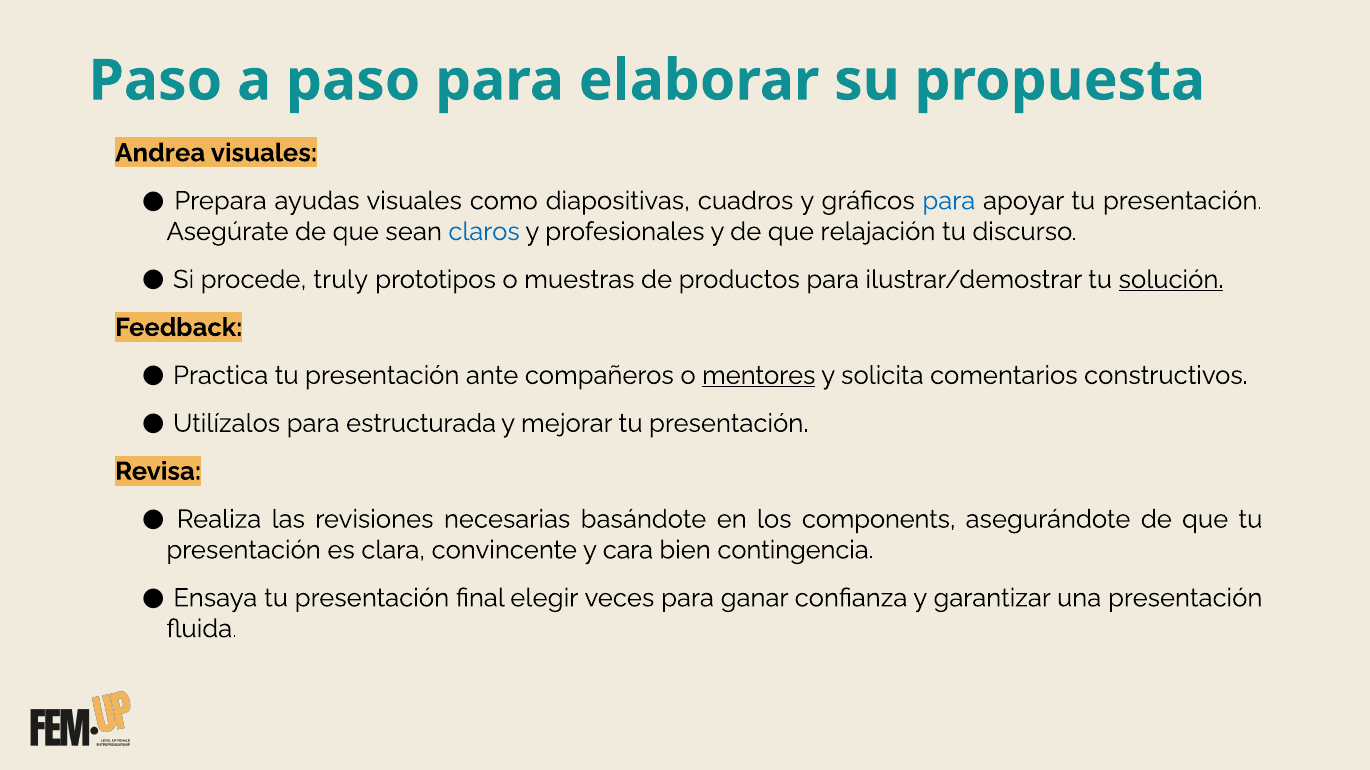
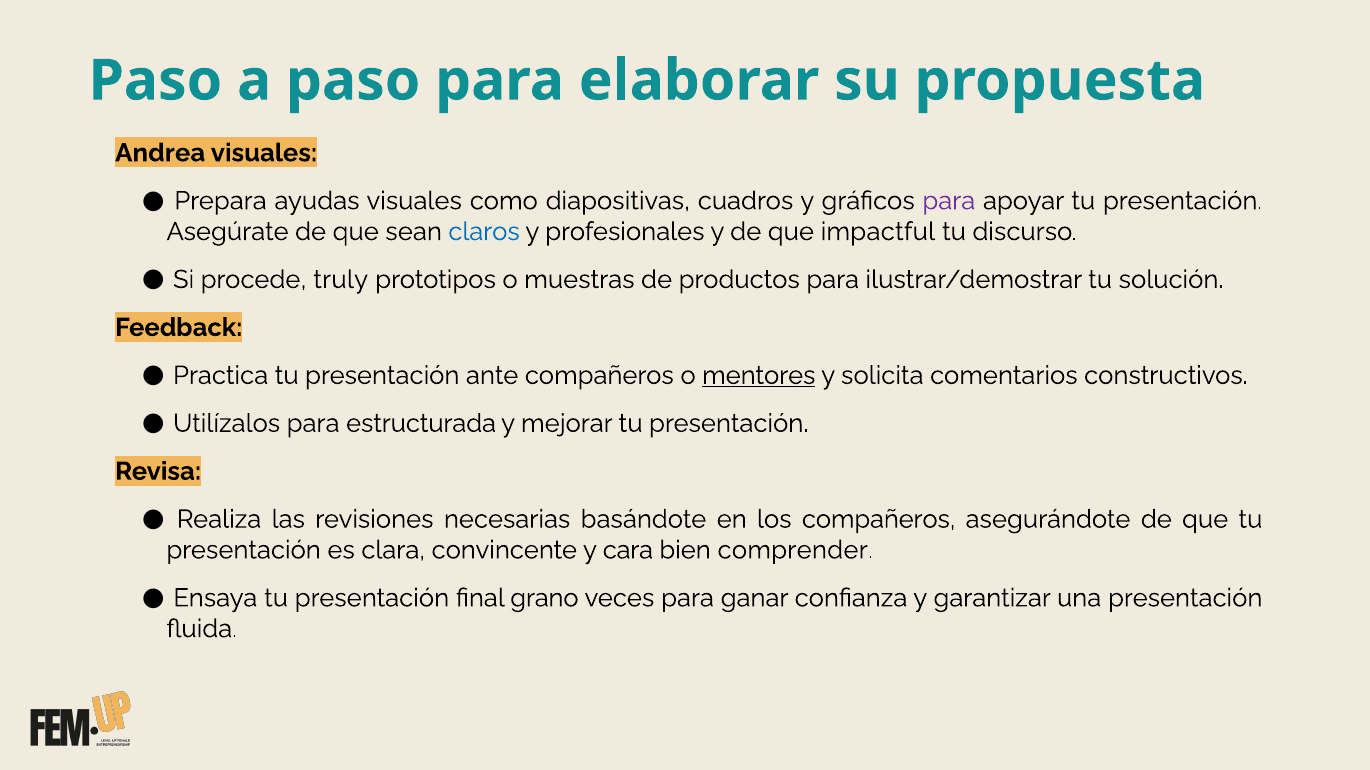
para at (949, 201) colour: blue -> purple
relajación: relajación -> impactful
solución underline: present -> none
los components: components -> compañeros
contingencia: contingencia -> comprender
elegir: elegir -> grano
